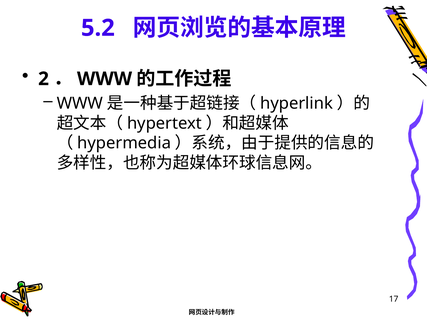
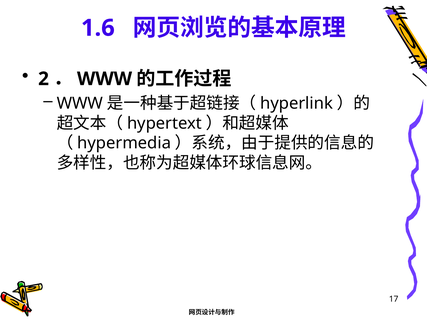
5.2: 5.2 -> 1.6
